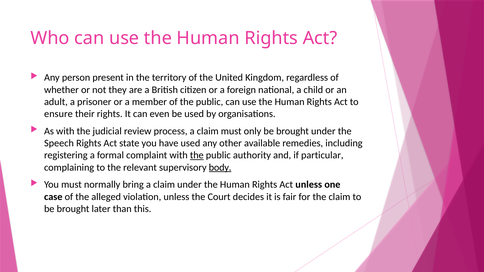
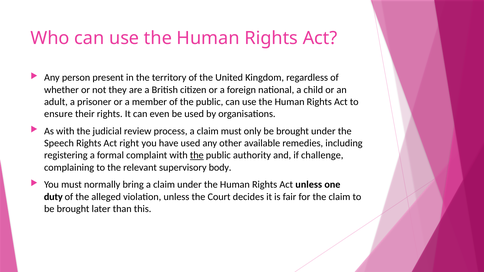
state: state -> right
particular: particular -> challenge
body underline: present -> none
case: case -> duty
